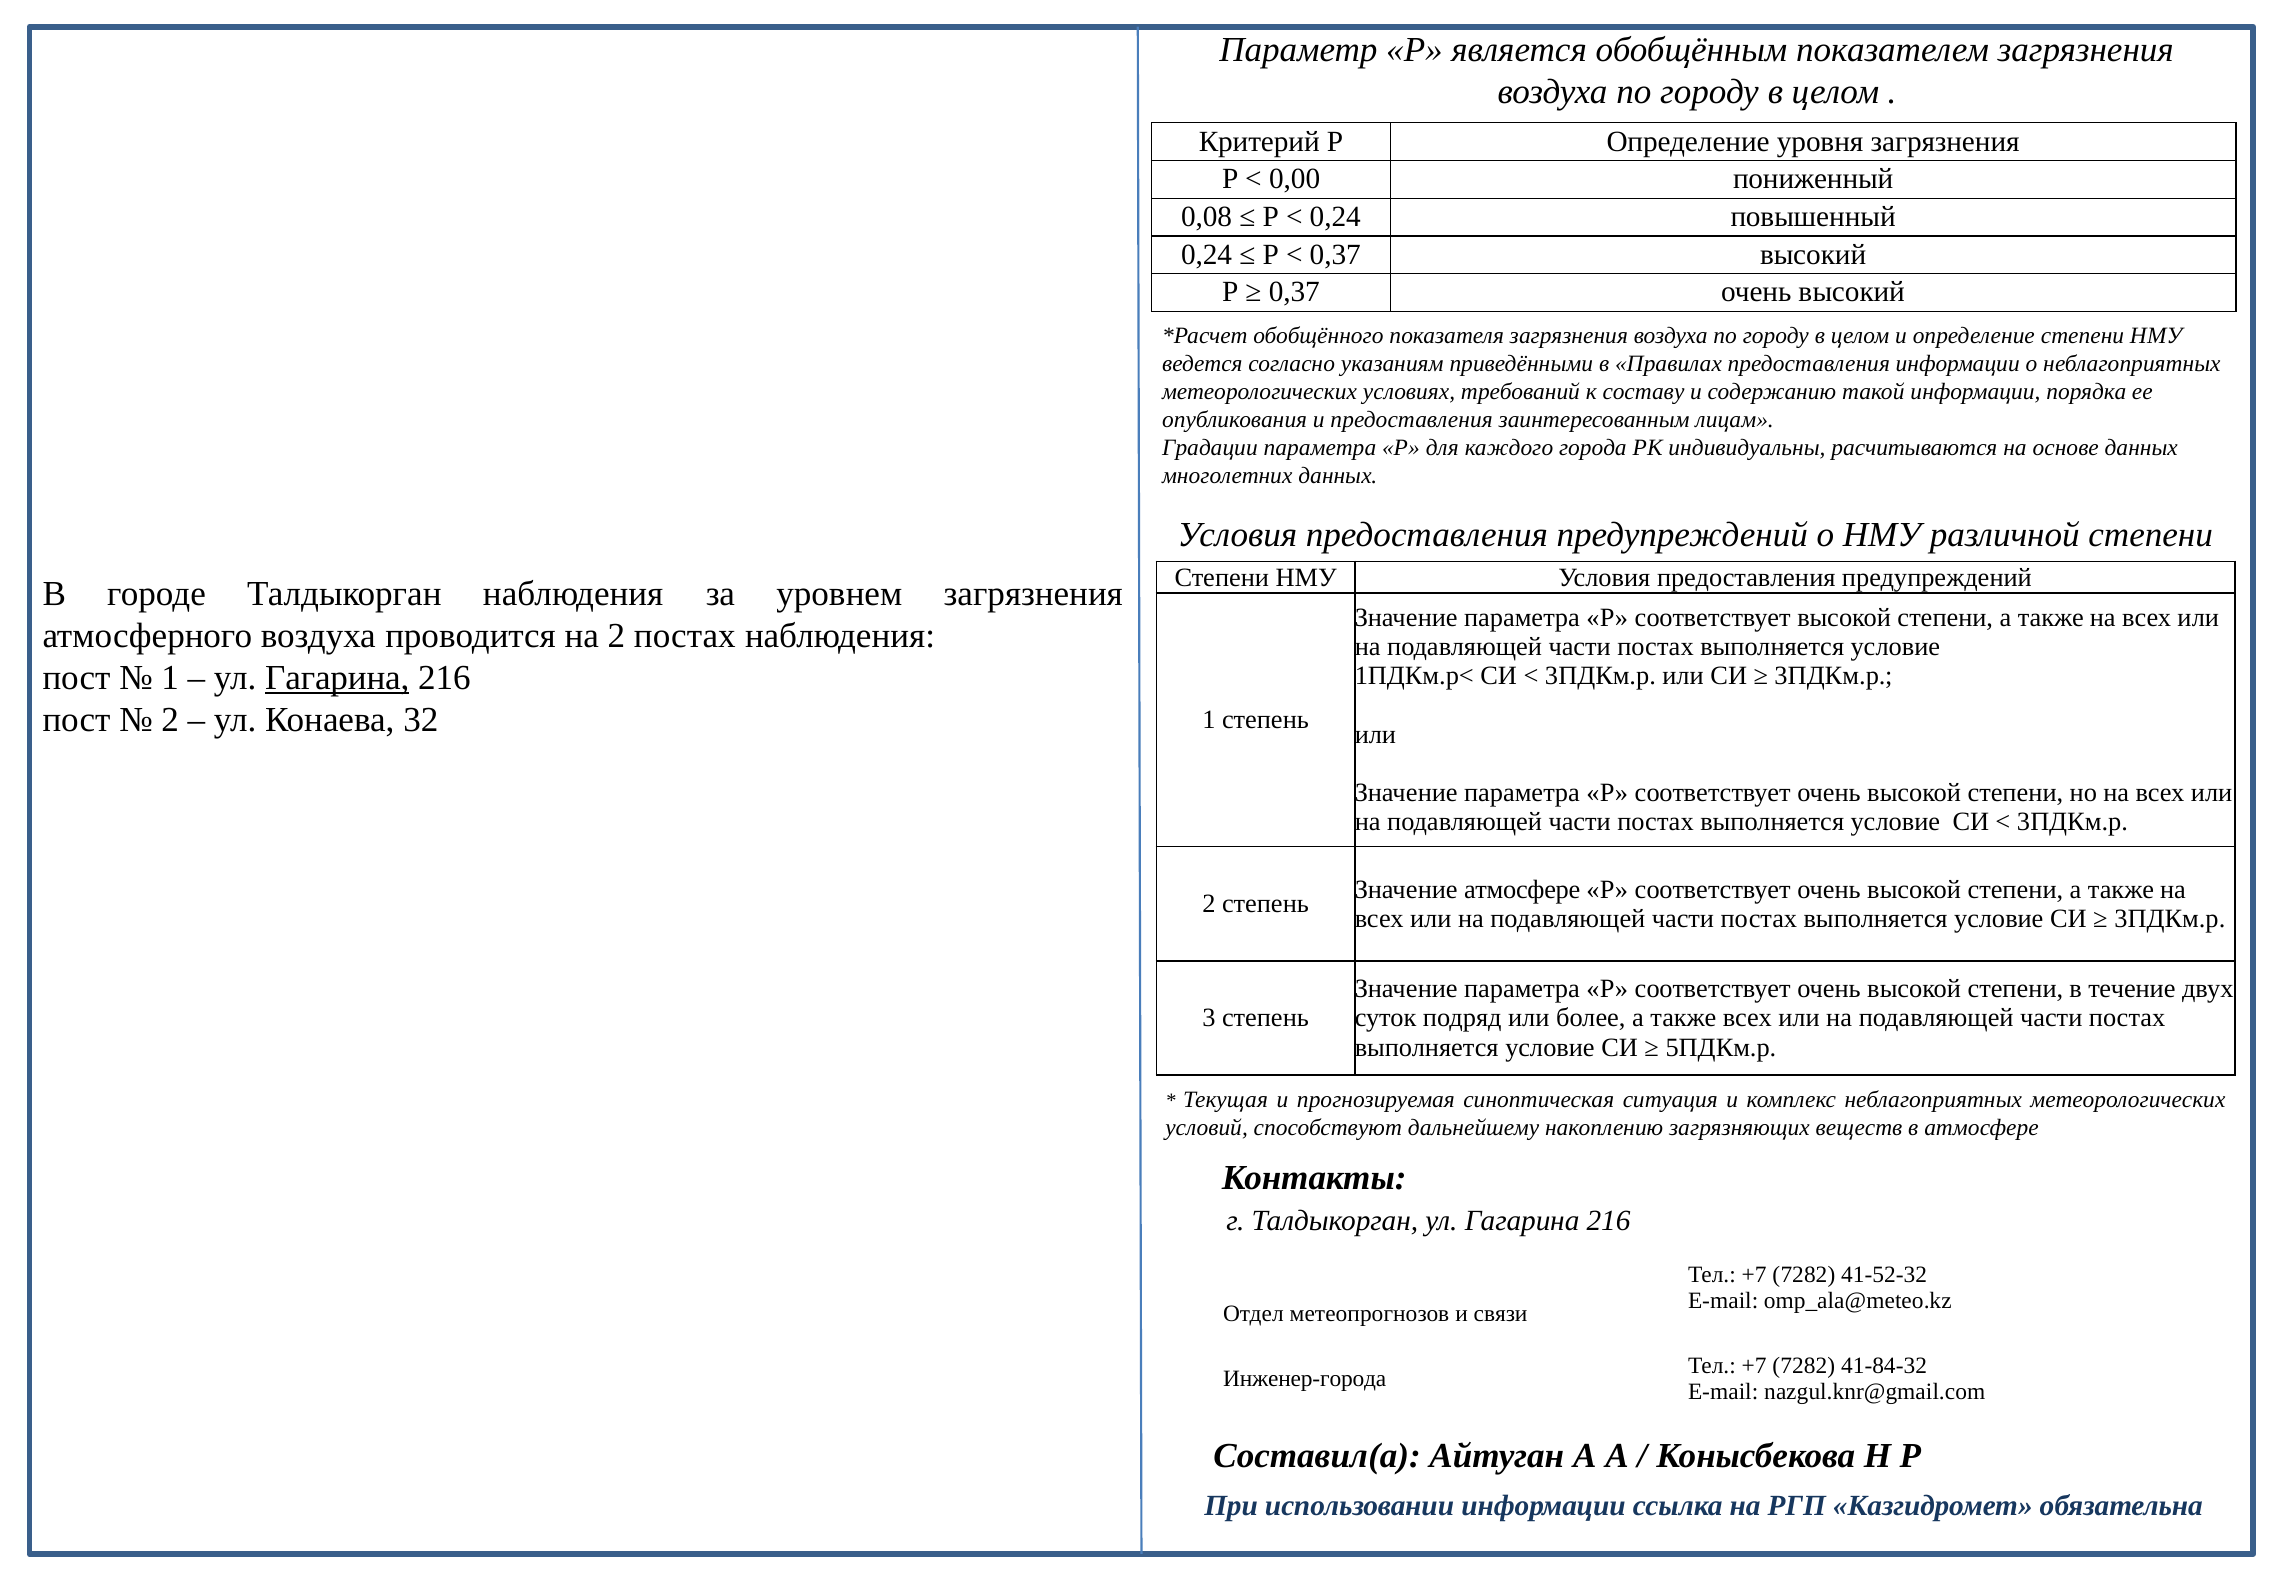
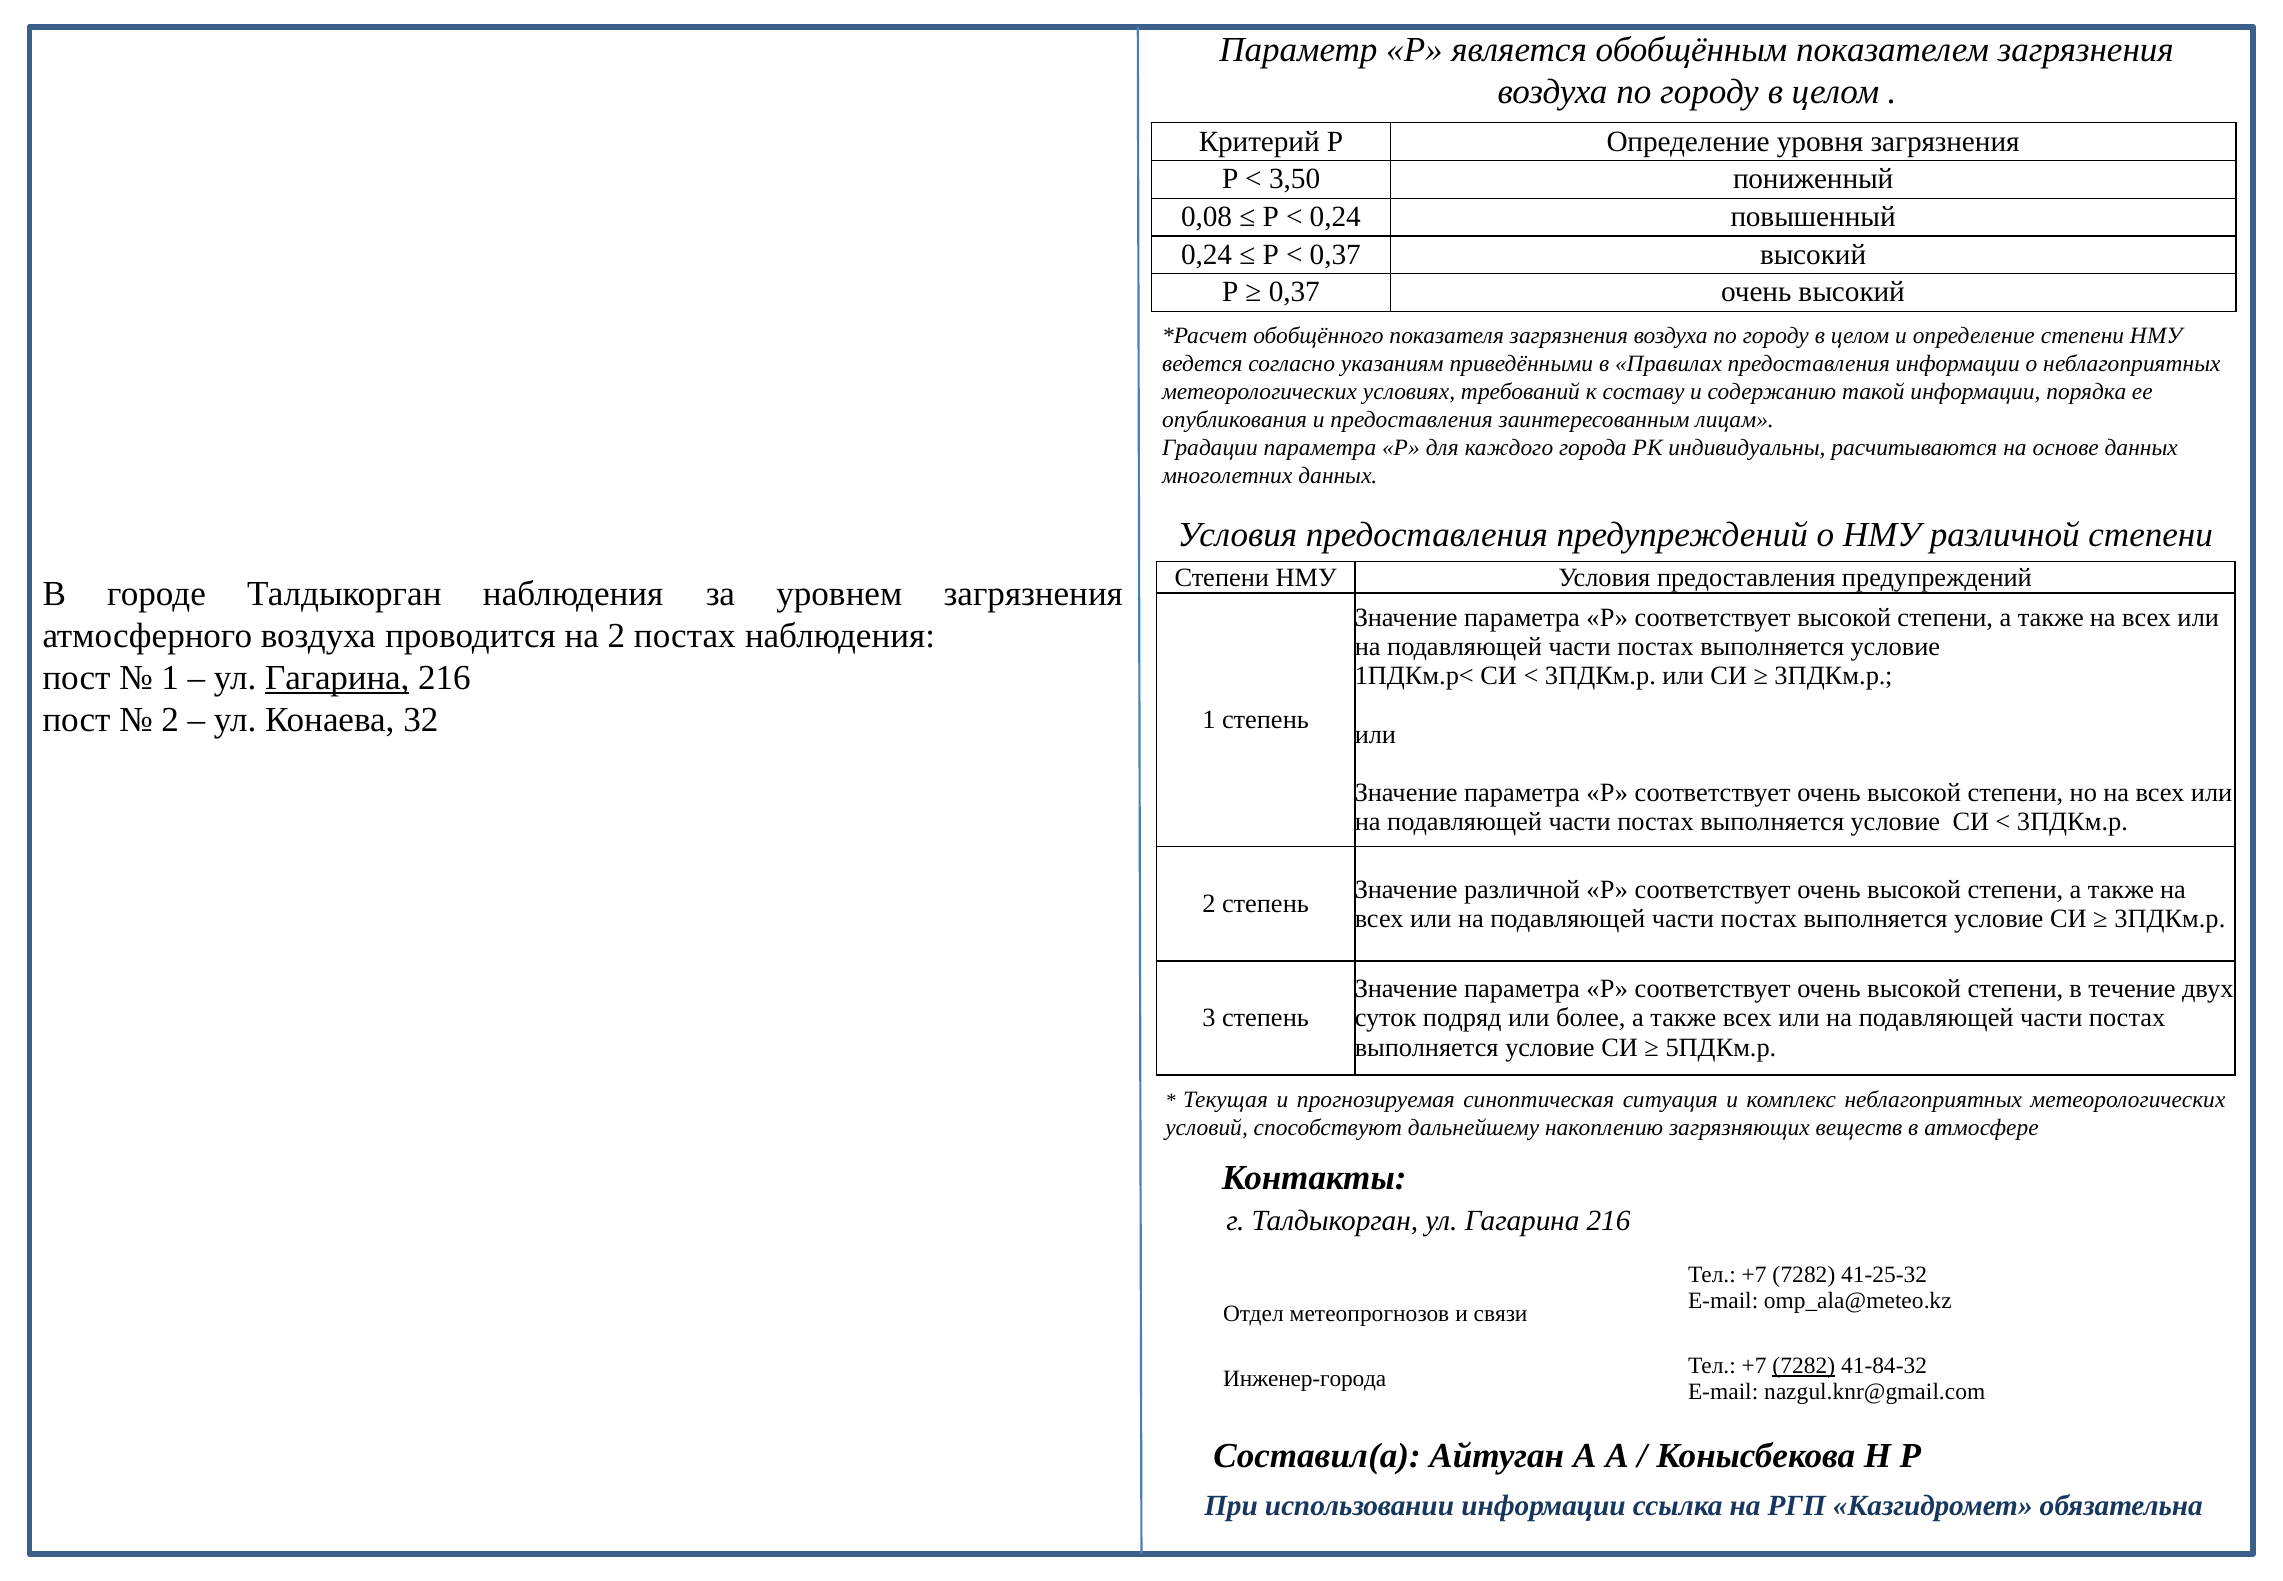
0,00: 0,00 -> 3,50
Значение атмосфере: атмосфере -> различной
41-52-32: 41-52-32 -> 41-25-32
7282 at (1804, 1365) underline: none -> present
